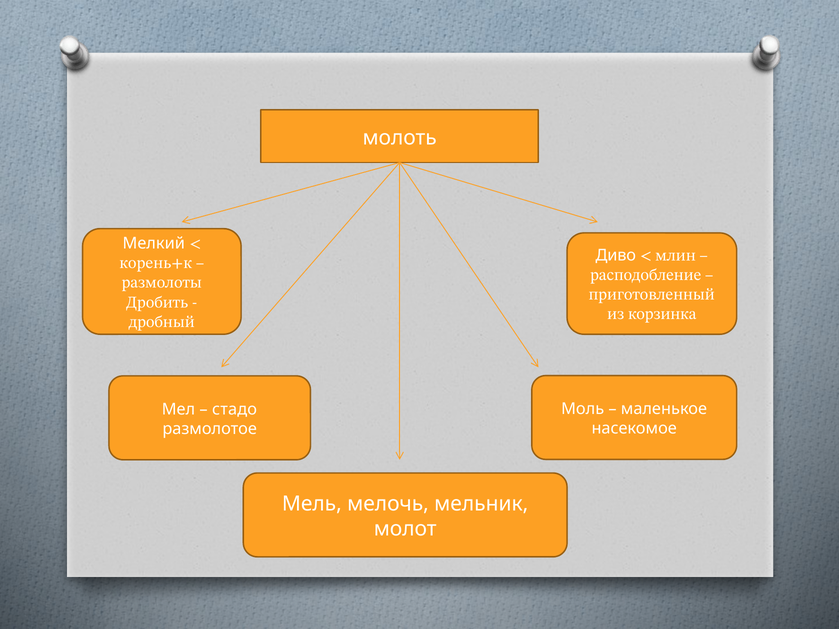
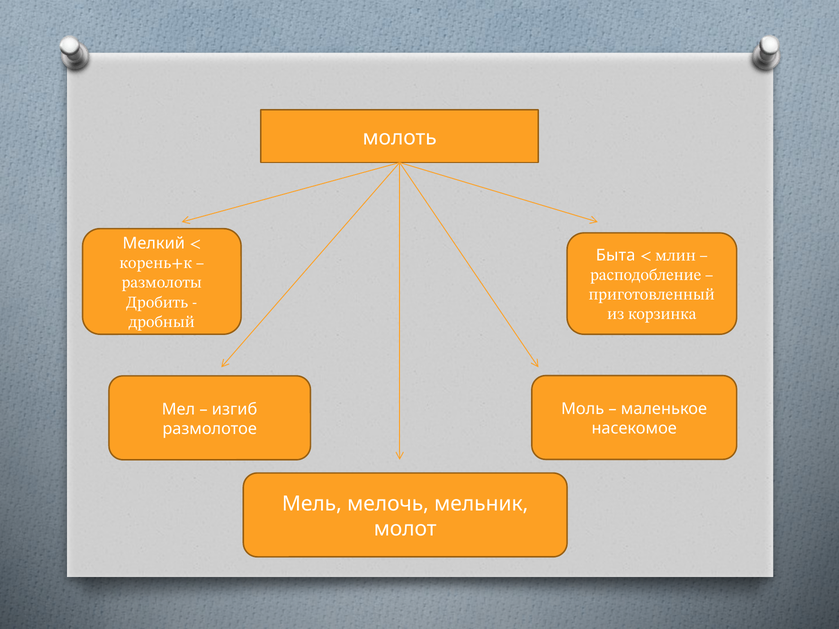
Диво: Диво -> Быта
стадо: стадо -> изгиб
